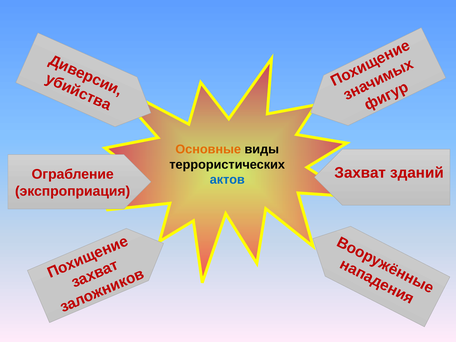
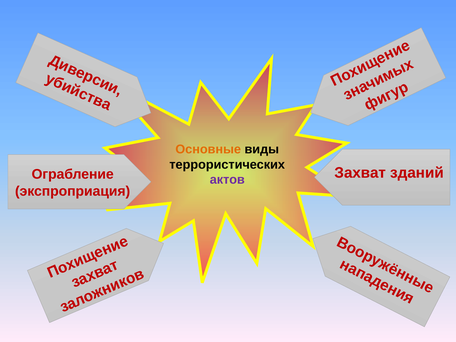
актов colour: blue -> purple
